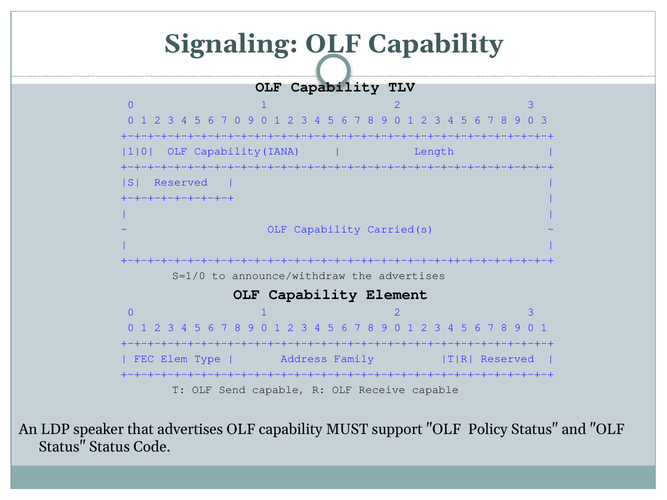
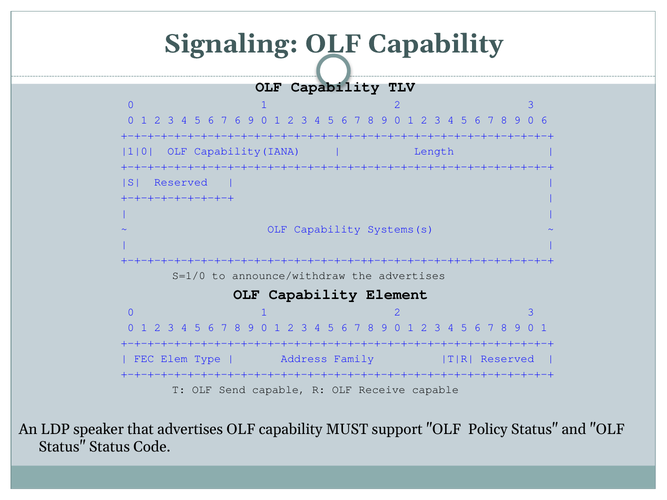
7 0: 0 -> 6
0 3: 3 -> 6
Carried(s: Carried(s -> Systems(s
